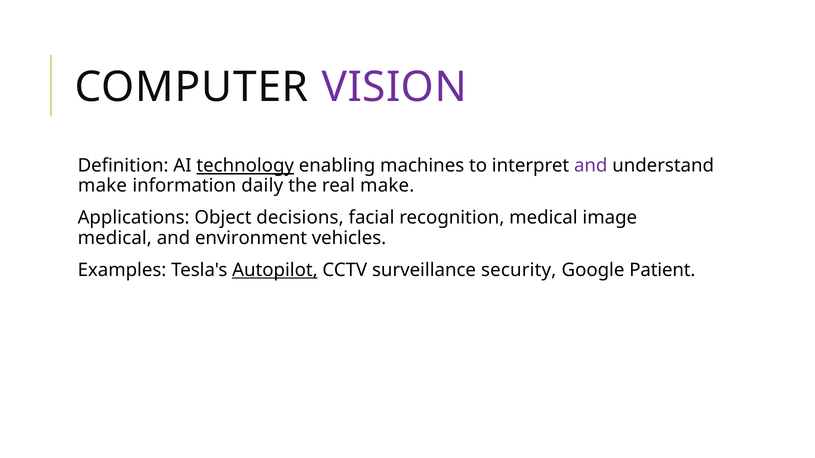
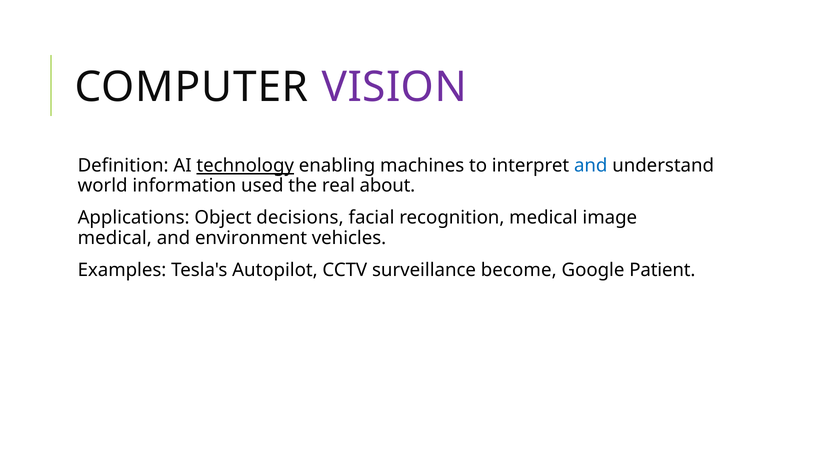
and at (591, 166) colour: purple -> blue
make at (102, 186): make -> world
daily: daily -> used
real make: make -> about
Autopilot underline: present -> none
security: security -> become
